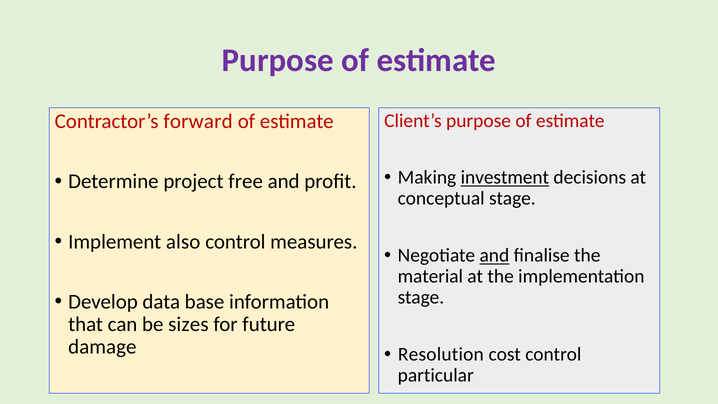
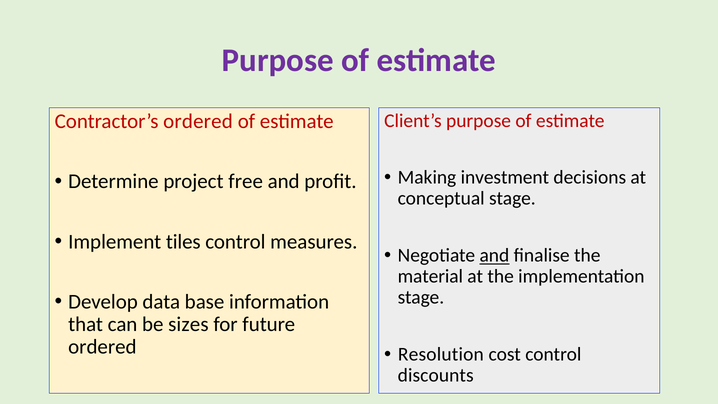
Contractor’s forward: forward -> ordered
investment underline: present -> none
also: also -> tiles
damage at (102, 347): damage -> ordered
particular: particular -> discounts
